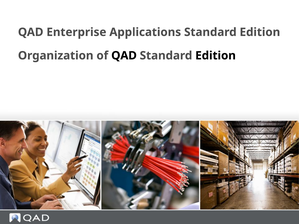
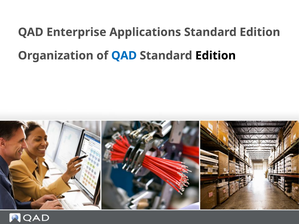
QAD at (124, 56) colour: black -> blue
